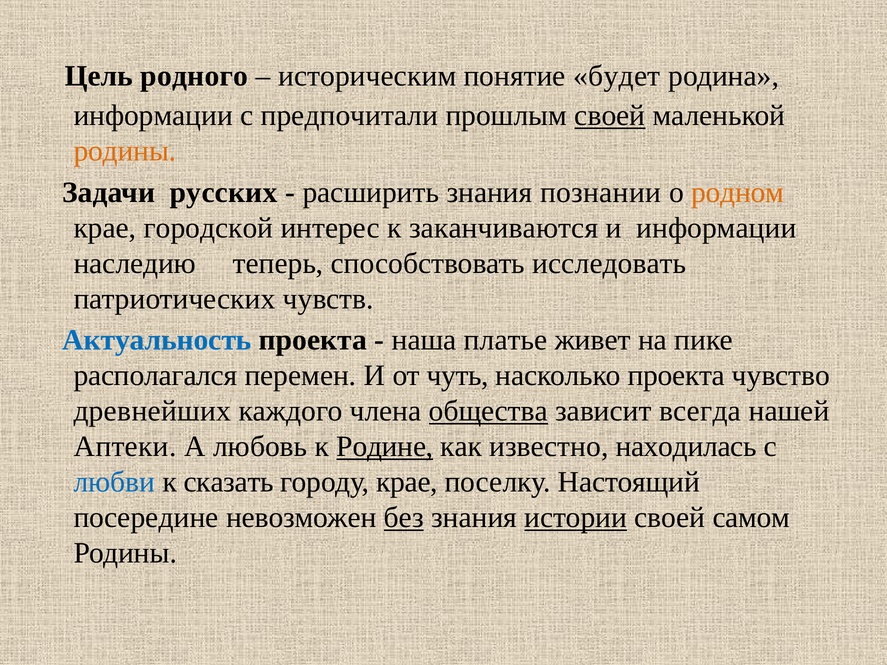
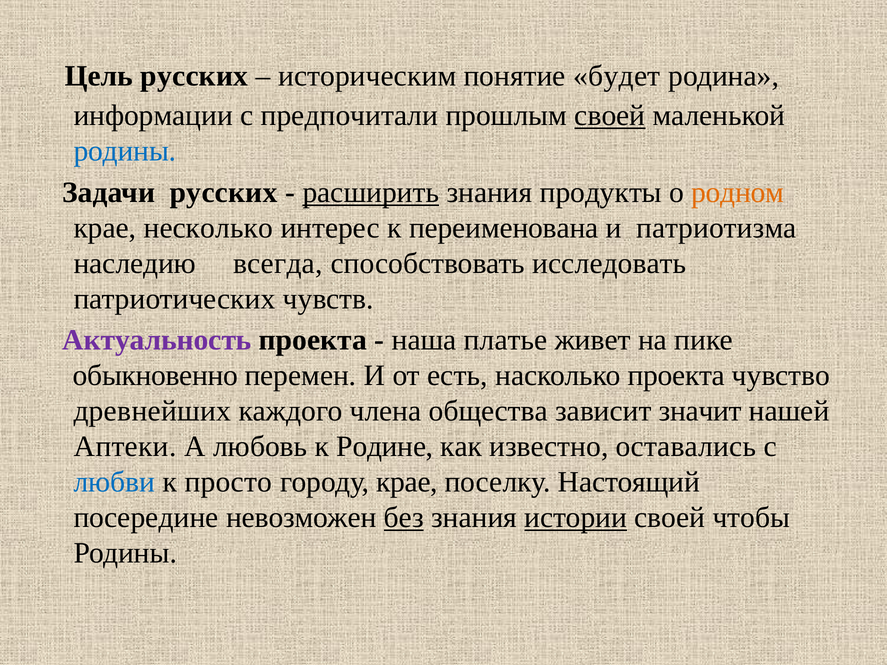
Цель родного: родного -> русских
родины at (125, 151) colour: orange -> blue
расширить underline: none -> present
познании: познании -> продукты
городской: городской -> несколько
заканчиваются: заканчиваются -> переименована
и информации: информации -> патриотизма
теперь: теперь -> всегда
Актуальность colour: blue -> purple
располагался: располагался -> обыкновенно
чуть: чуть -> есть
общества underline: present -> none
всегда: всегда -> значит
Родине underline: present -> none
находилась: находилась -> оставались
сказать: сказать -> просто
самом: самом -> чтобы
